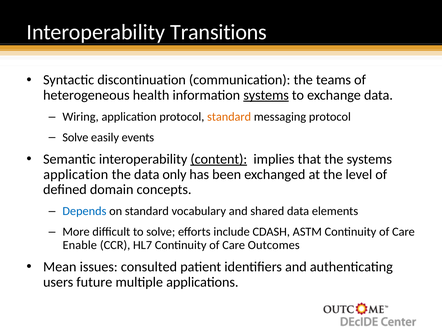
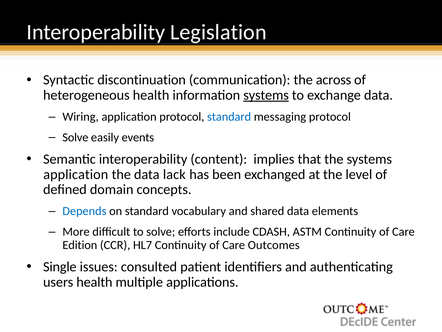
Transitions: Transitions -> Legislation
teams: teams -> across
standard at (229, 117) colour: orange -> blue
content underline: present -> none
only: only -> lack
Enable: Enable -> Edition
Mean: Mean -> Single
users future: future -> health
